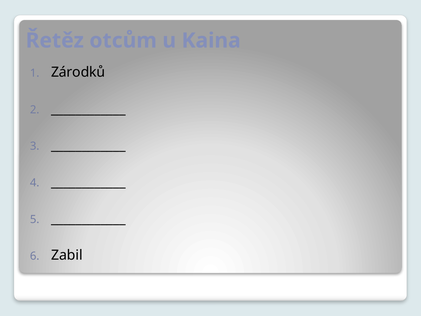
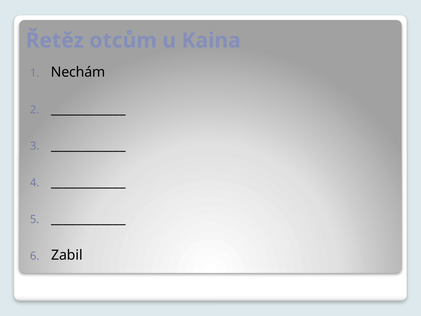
Zárodků: Zárodků -> Nechám
